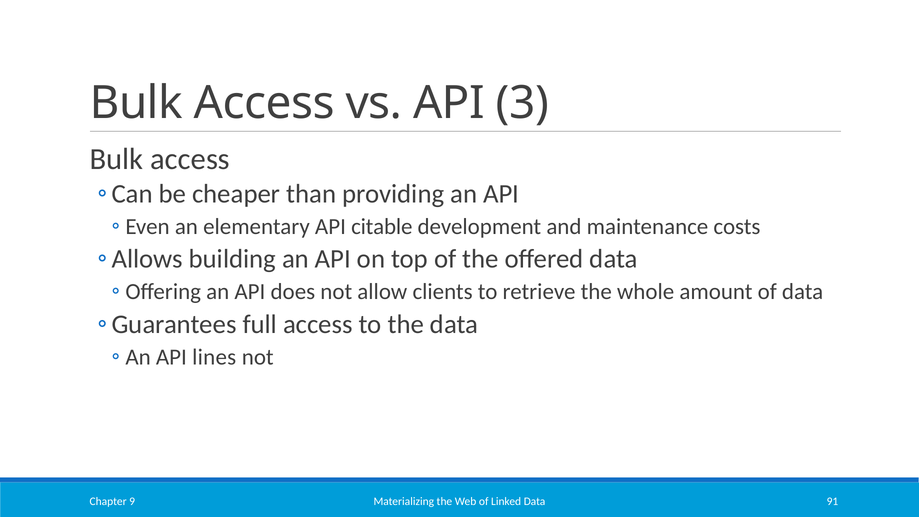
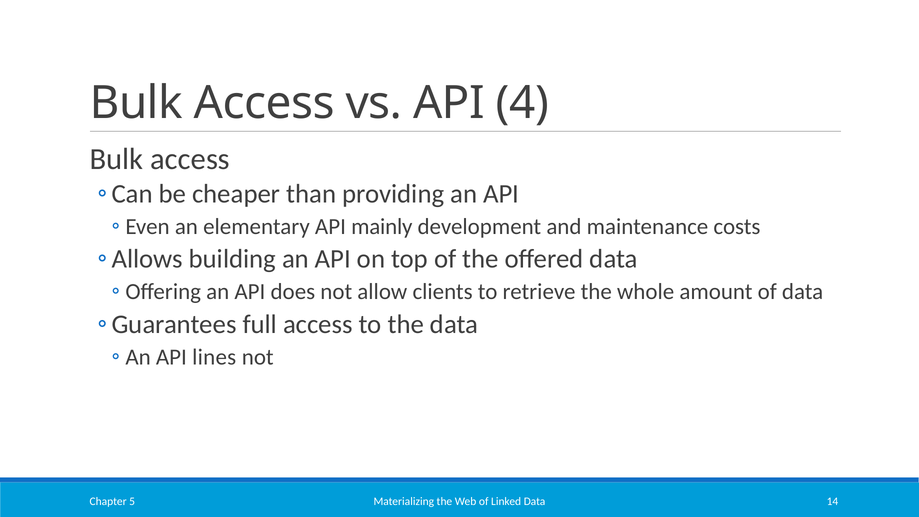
3: 3 -> 4
citable: citable -> mainly
91: 91 -> 14
9: 9 -> 5
